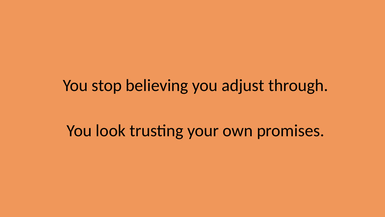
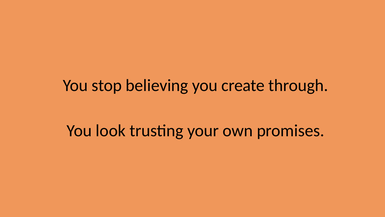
adjust: adjust -> create
